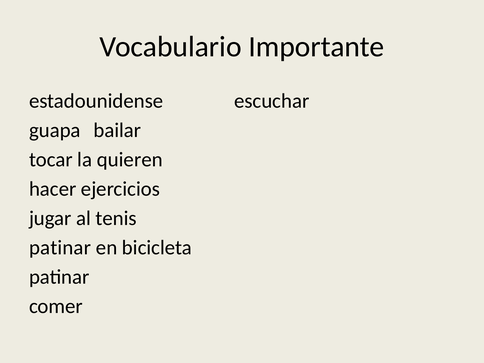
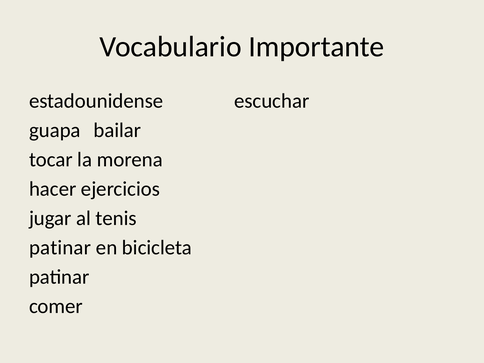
quieren: quieren -> morena
